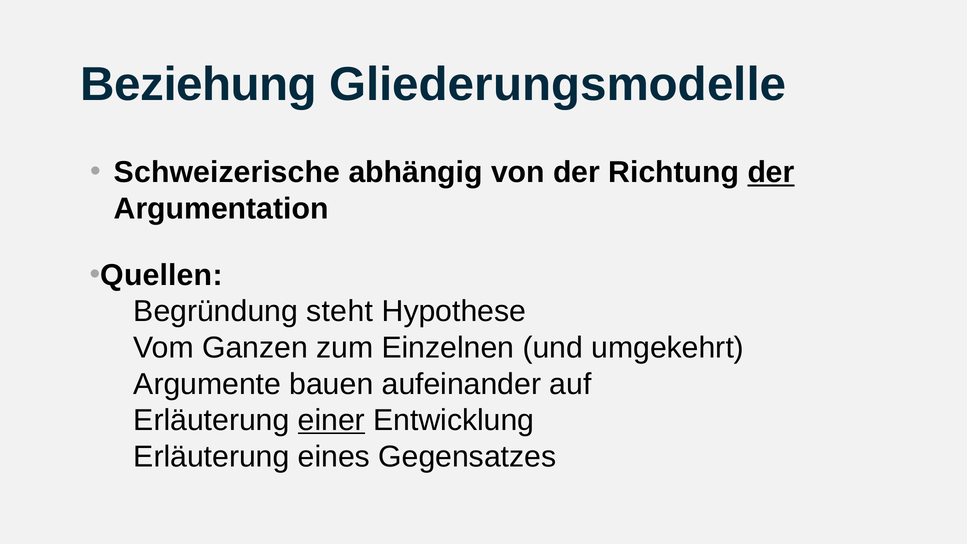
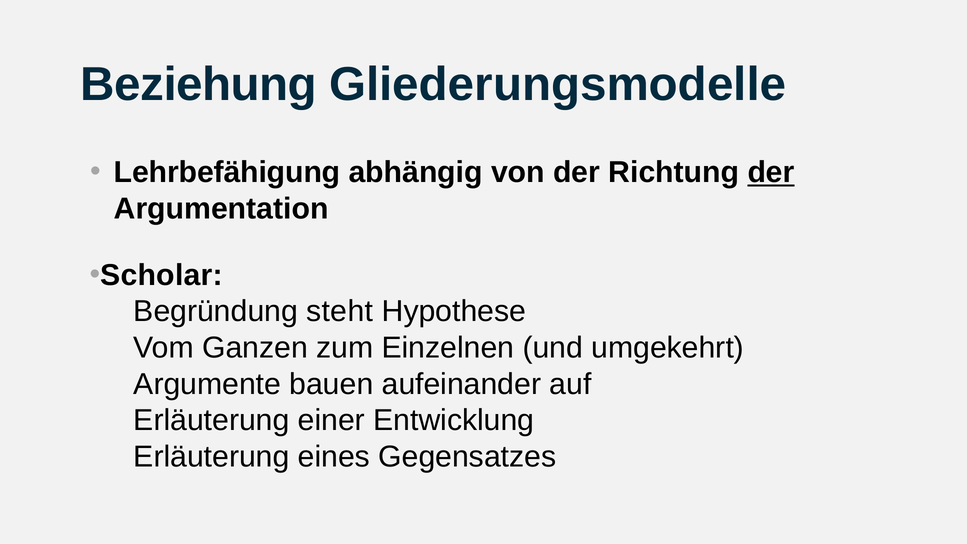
Schweizerische: Schweizerische -> Lehrbefähigung
Quellen: Quellen -> Scholar
einer underline: present -> none
